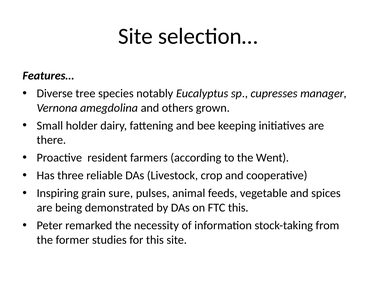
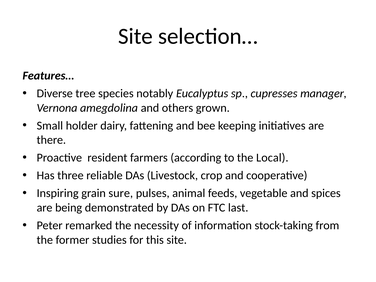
Went: Went -> Local
FTC this: this -> last
